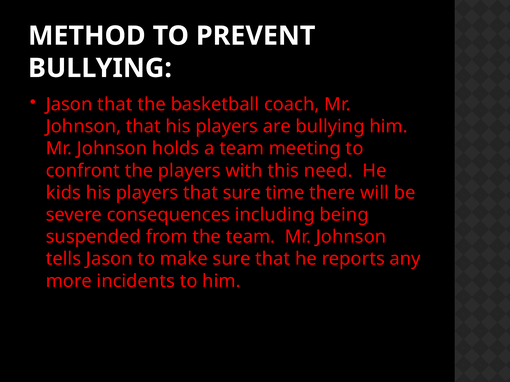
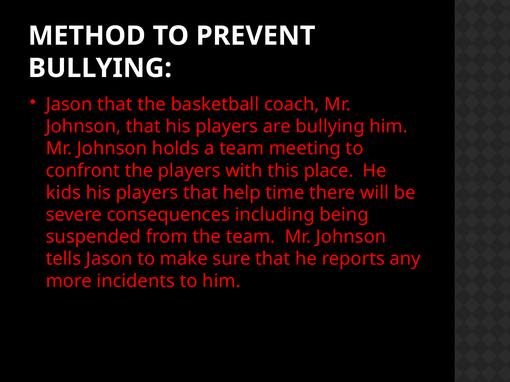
need: need -> place
that sure: sure -> help
